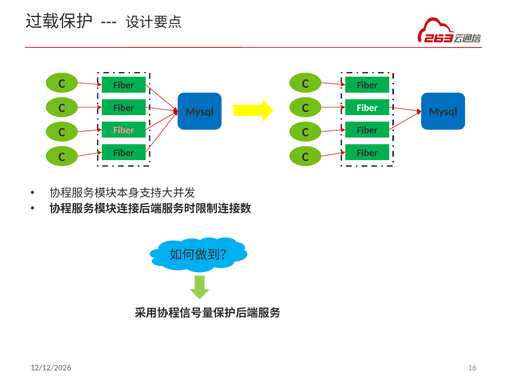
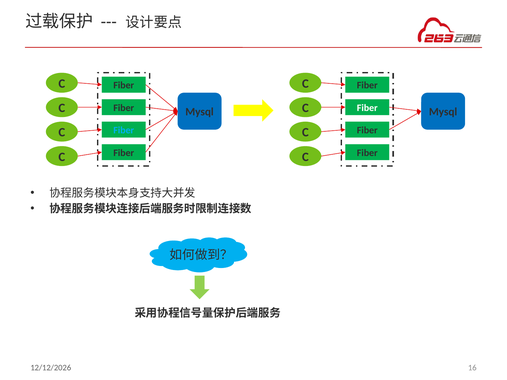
Fiber at (124, 130) colour: pink -> light blue
